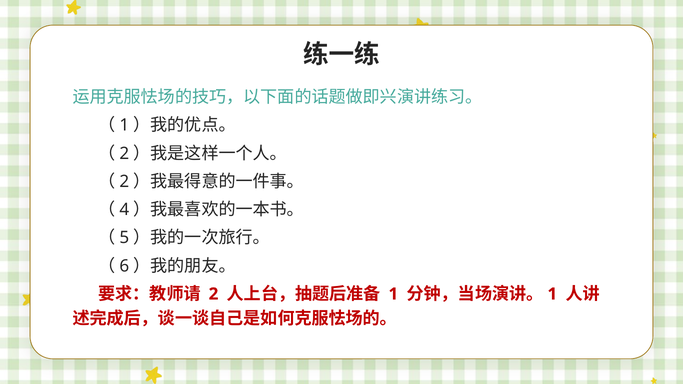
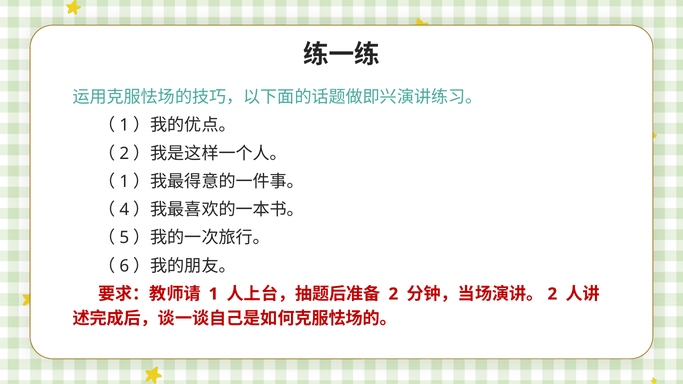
2 at (124, 182): 2 -> 1
2 at (213, 294): 2 -> 1
1 at (393, 294): 1 -> 2
1 at (552, 294): 1 -> 2
